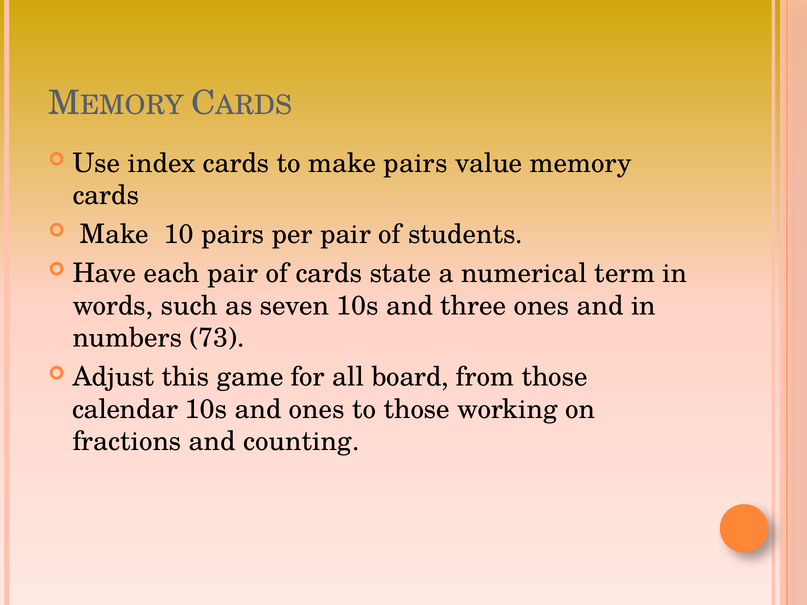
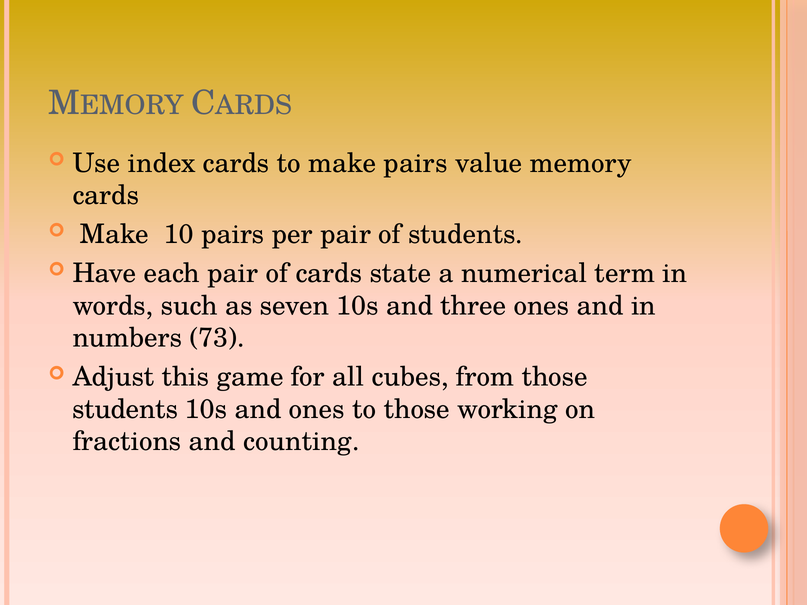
board: board -> cubes
calendar at (125, 409): calendar -> students
